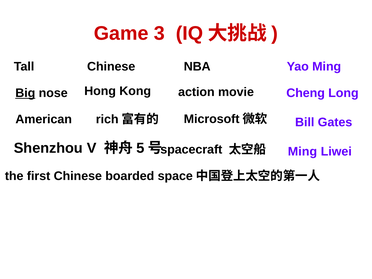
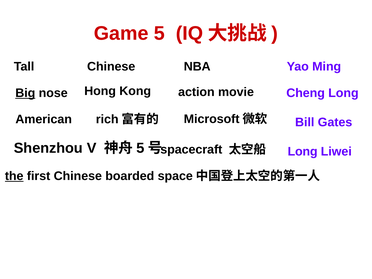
Game 3: 3 -> 5
Ming at (302, 151): Ming -> Long
the underline: none -> present
